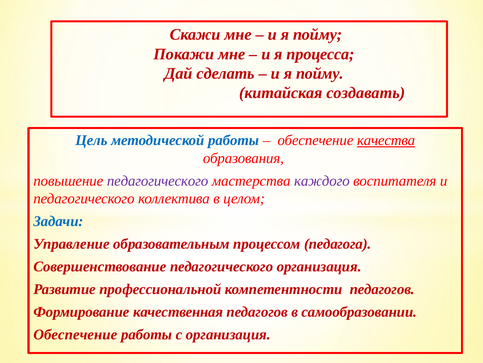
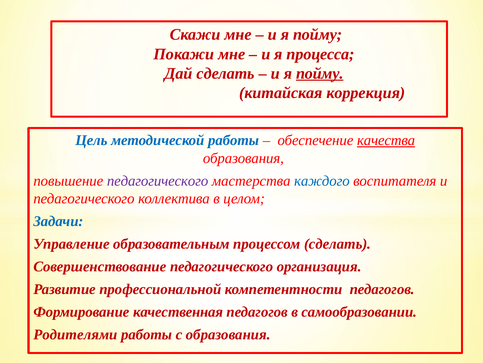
пойму at (320, 73) underline: none -> present
создавать: создавать -> коррекция
каждого colour: purple -> blue
процессом педагога: педагога -> сделать
Обеспечение at (75, 334): Обеспечение -> Родителями
с организация: организация -> образования
